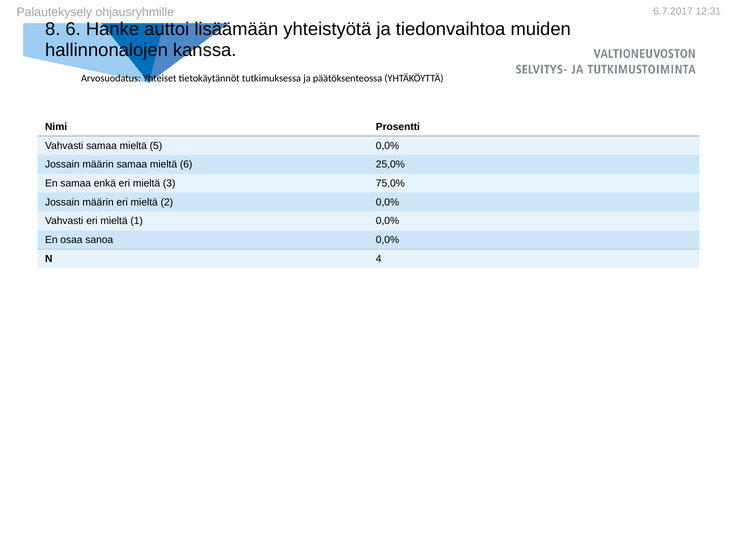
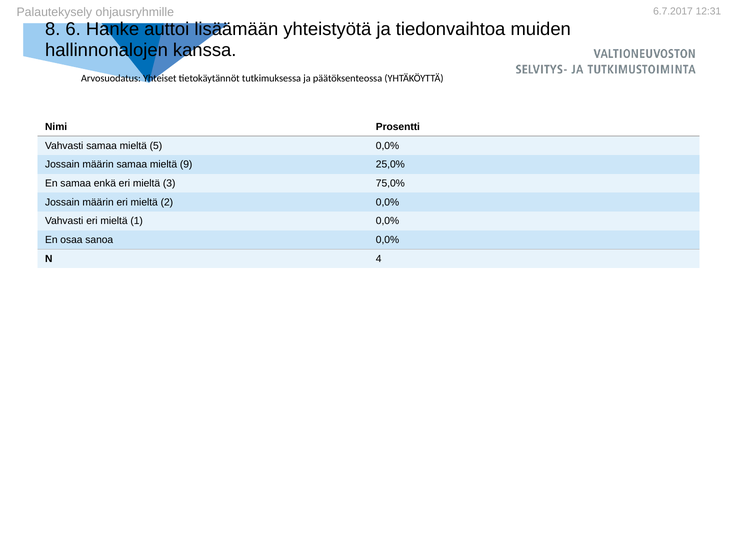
mieltä 6: 6 -> 9
